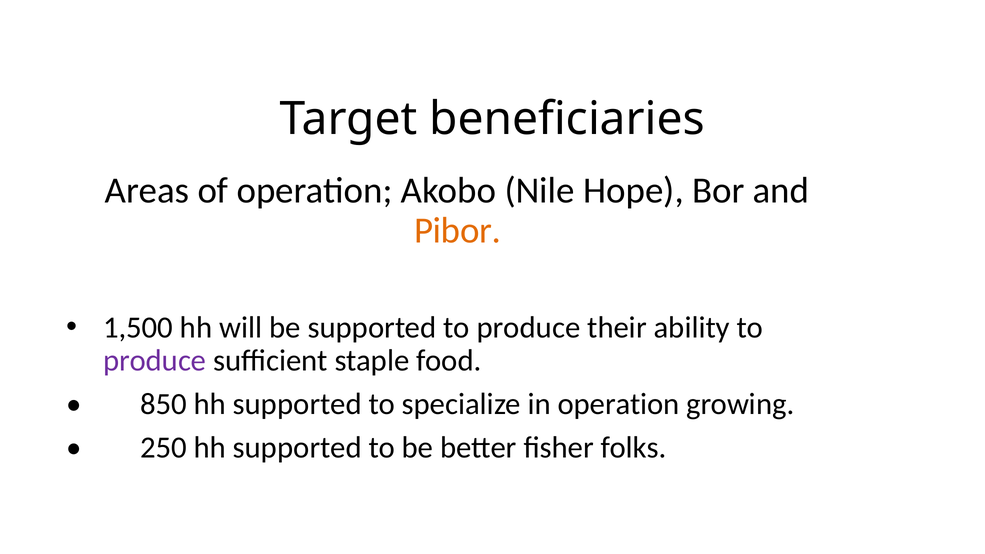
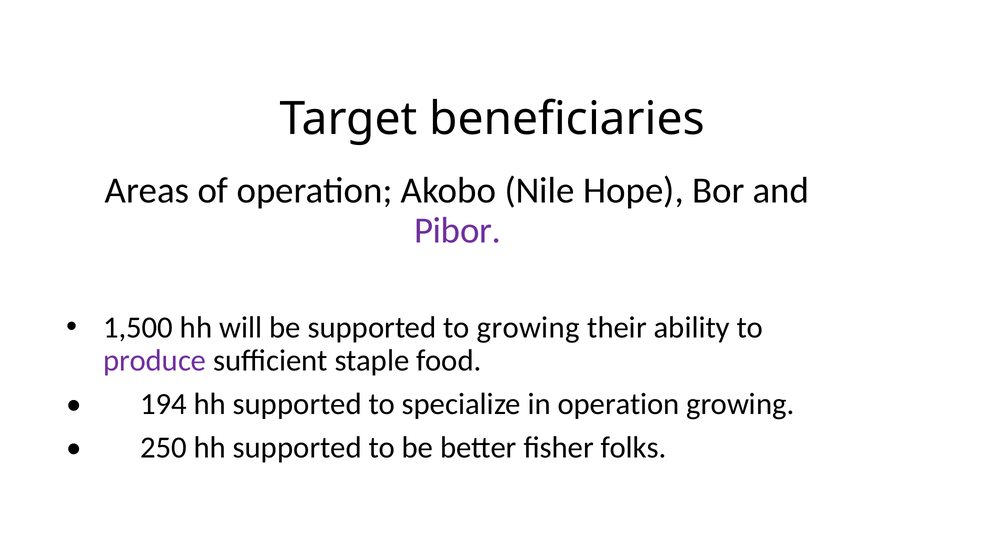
Pibor colour: orange -> purple
supported to produce: produce -> growing
850: 850 -> 194
